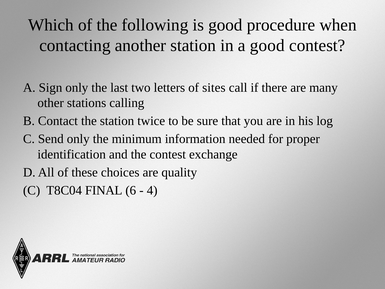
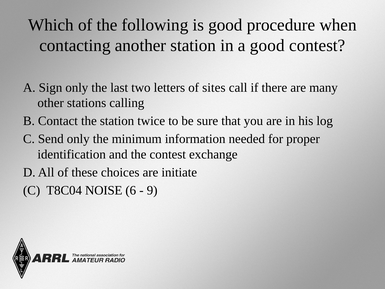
quality: quality -> initiate
FINAL: FINAL -> NOISE
4: 4 -> 9
